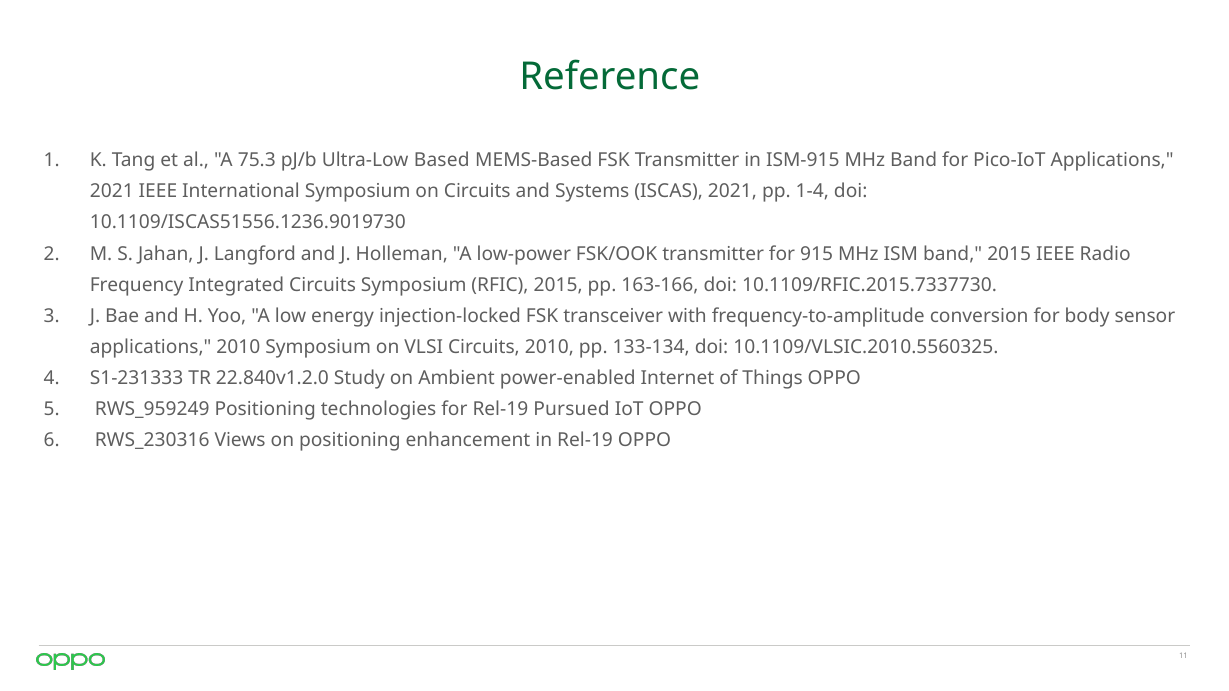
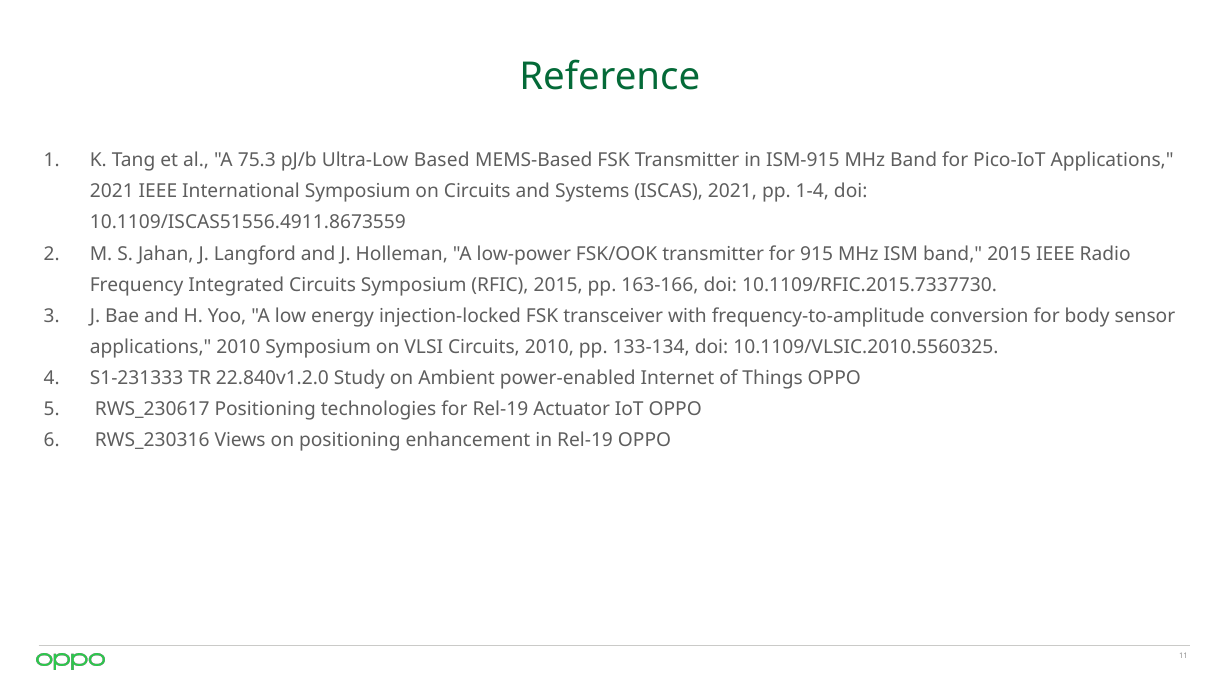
10.1109/ISCAS51556.1236.9019730: 10.1109/ISCAS51556.1236.9019730 -> 10.1109/ISCAS51556.4911.8673559
RWS_959249: RWS_959249 -> RWS_230617
Pursued: Pursued -> Actuator
